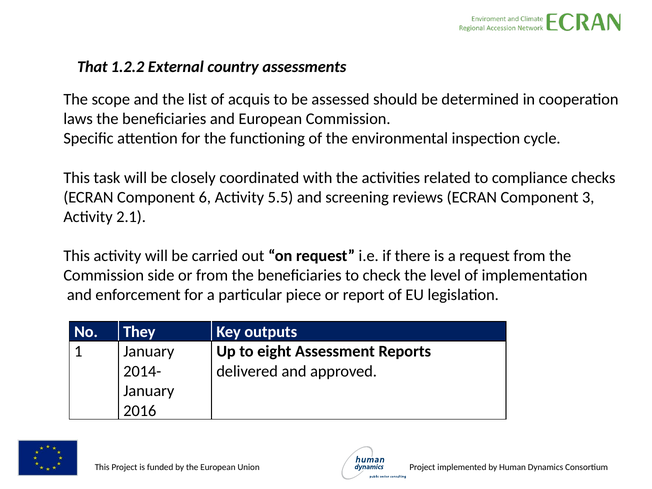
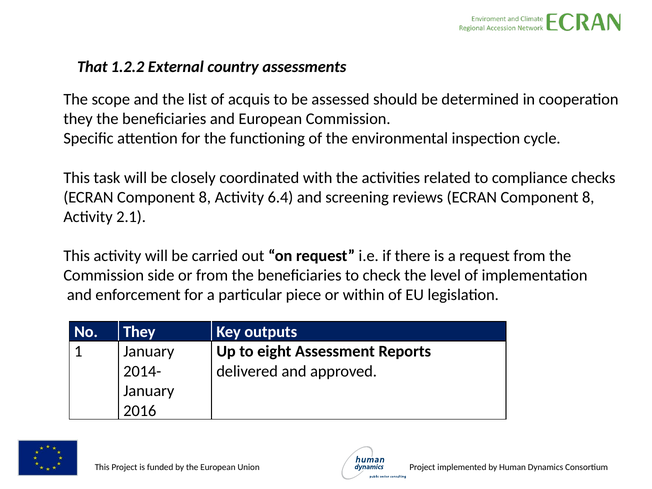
laws at (78, 119): laws -> they
6 at (205, 197): 6 -> 8
5.5: 5.5 -> 6.4
reviews ECRAN Component 3: 3 -> 8
report: report -> within
